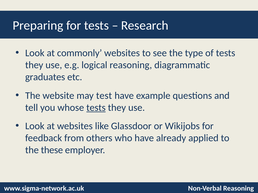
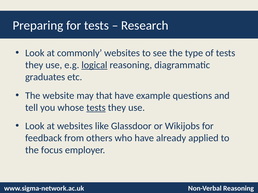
logical underline: none -> present
test: test -> that
these: these -> focus
